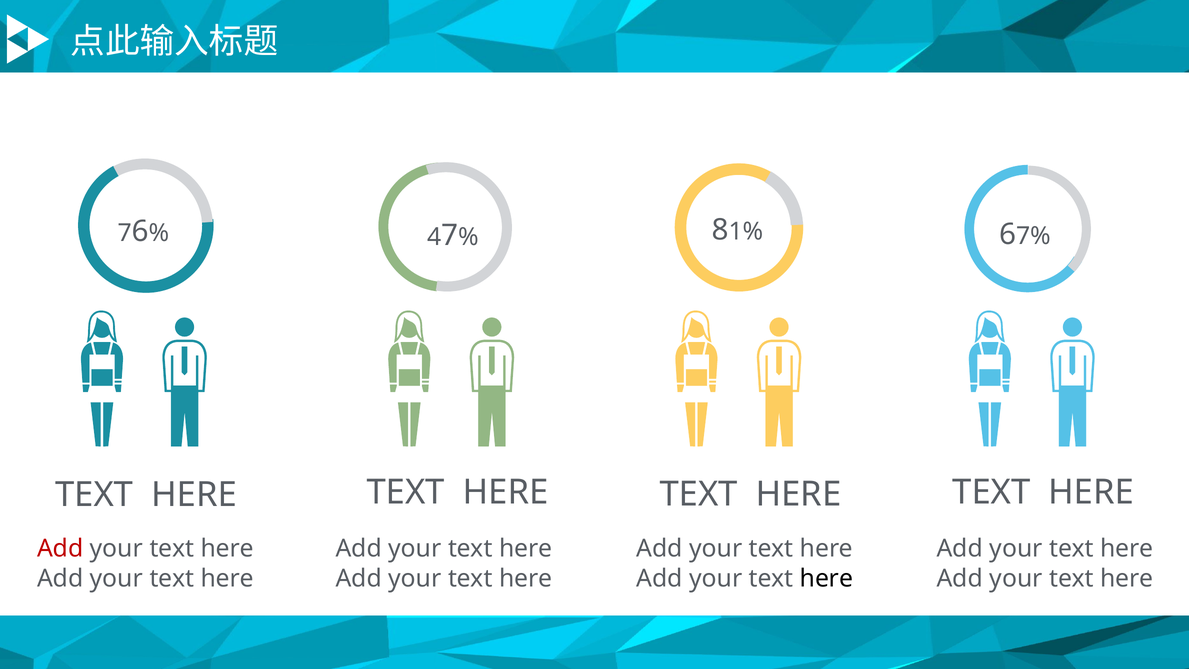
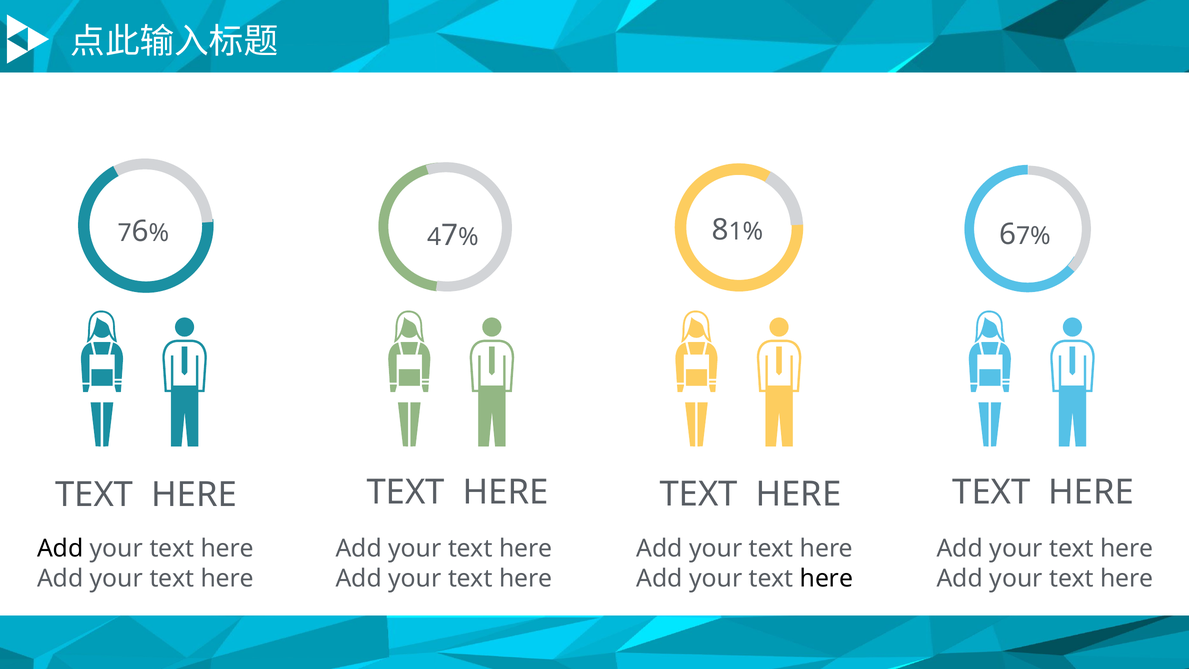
Add at (60, 548) colour: red -> black
